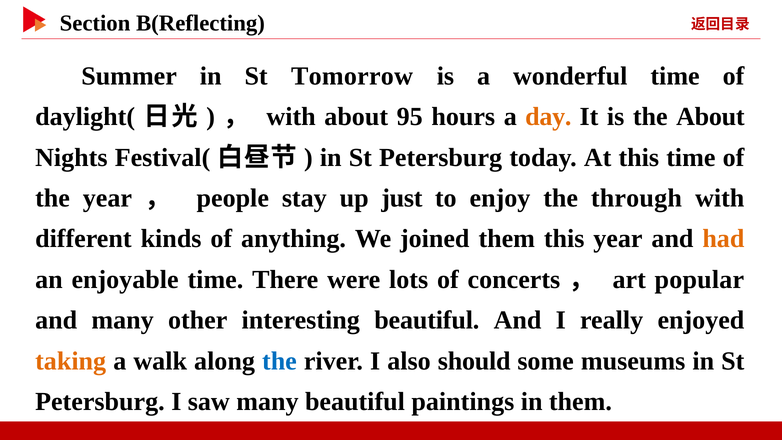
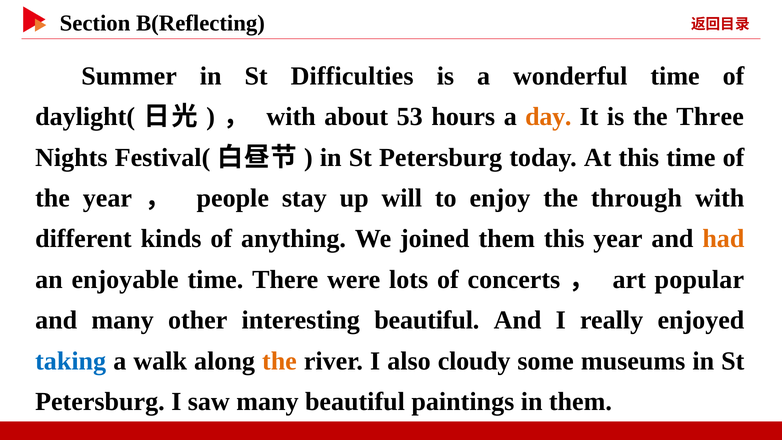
Tomorrow: Tomorrow -> Difficulties
95: 95 -> 53
the About: About -> Three
just: just -> will
taking colour: orange -> blue
the at (279, 361) colour: blue -> orange
should: should -> cloudy
